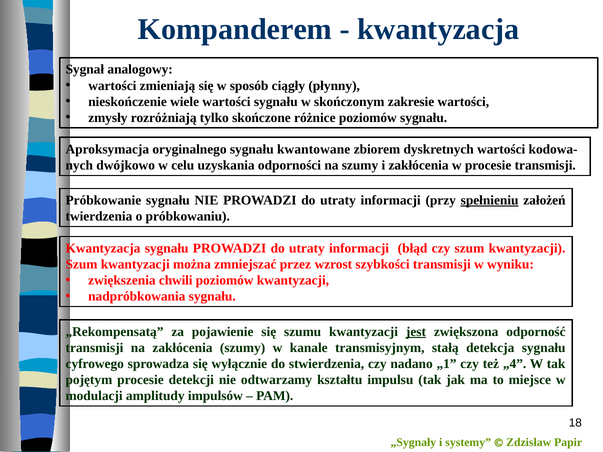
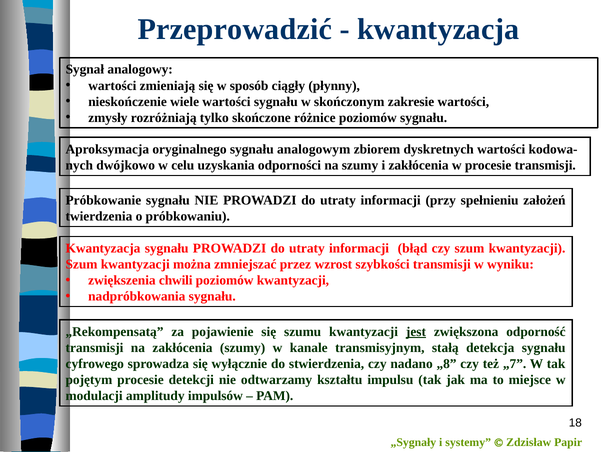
Kompanderem: Kompanderem -> Przeprowadzić
kwantowane: kwantowane -> analogowym
spełnieniu underline: present -> none
„1: „1 -> „8
„4: „4 -> „7
